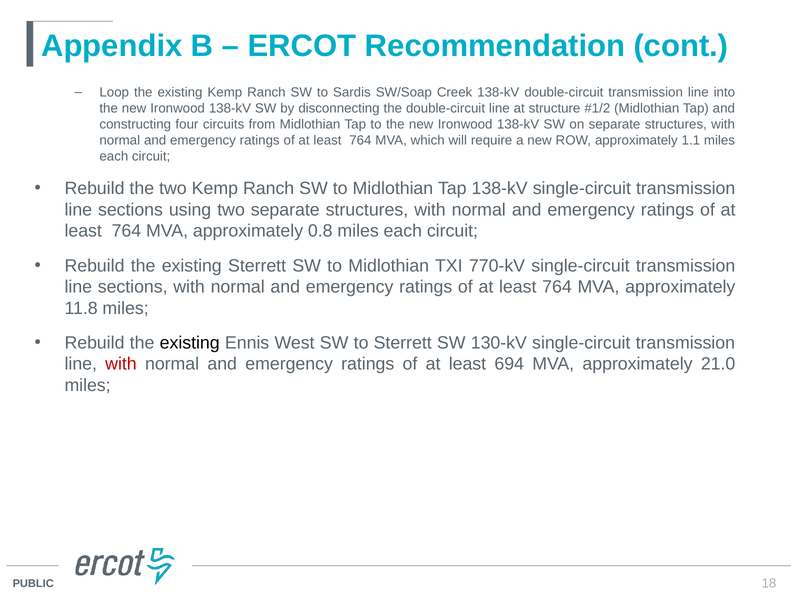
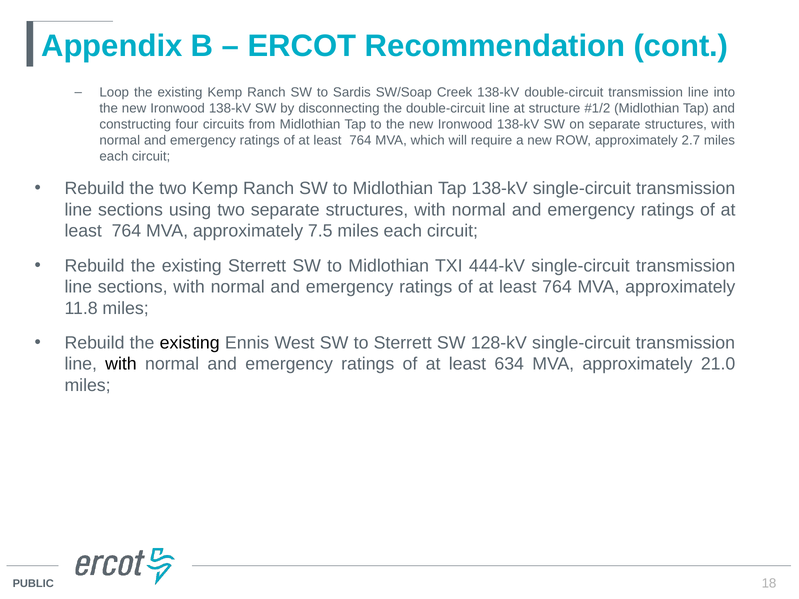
1.1: 1.1 -> 2.7
0.8: 0.8 -> 7.5
770-kV: 770-kV -> 444-kV
130-kV: 130-kV -> 128-kV
with at (121, 364) colour: red -> black
694: 694 -> 634
